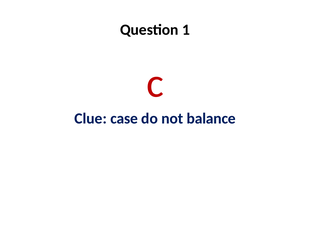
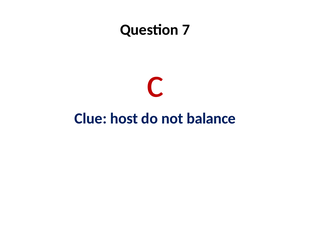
1: 1 -> 7
case: case -> host
